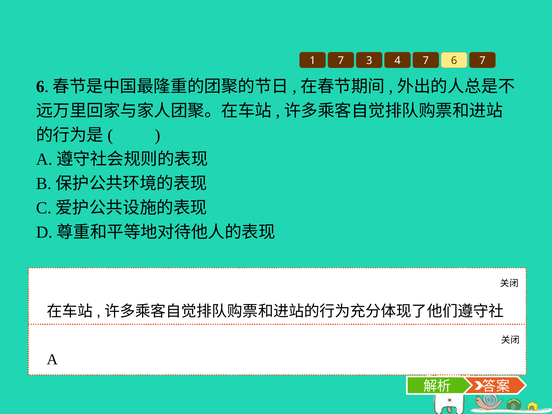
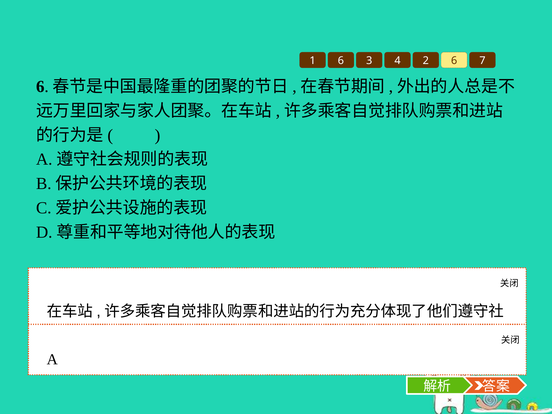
1 7: 7 -> 6
4 7: 7 -> 2
